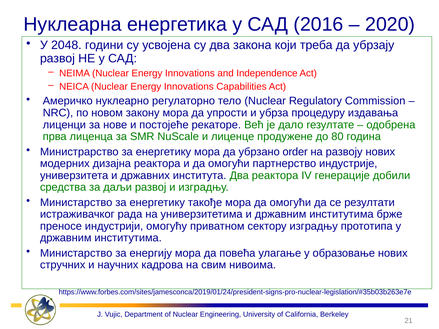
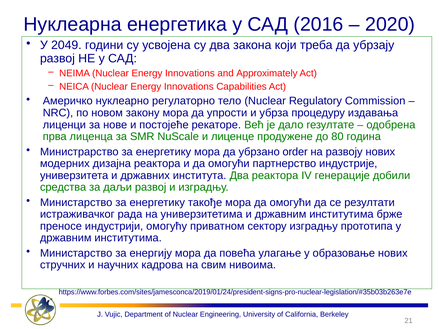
2048: 2048 -> 2049
Independence: Independence -> Approximately
